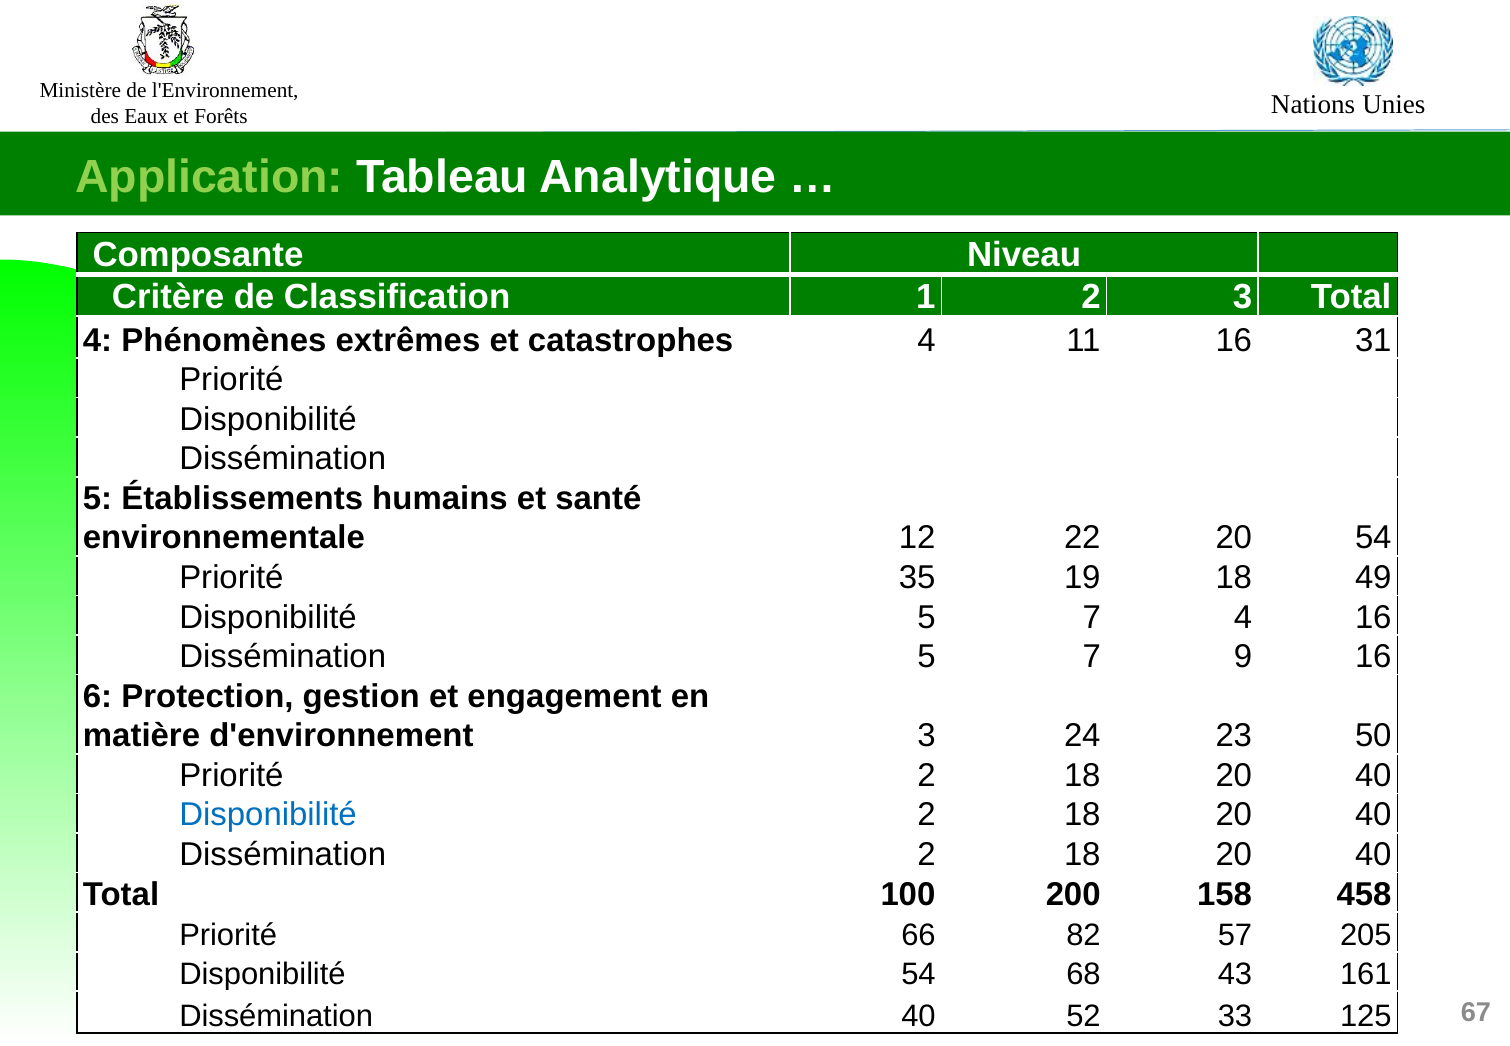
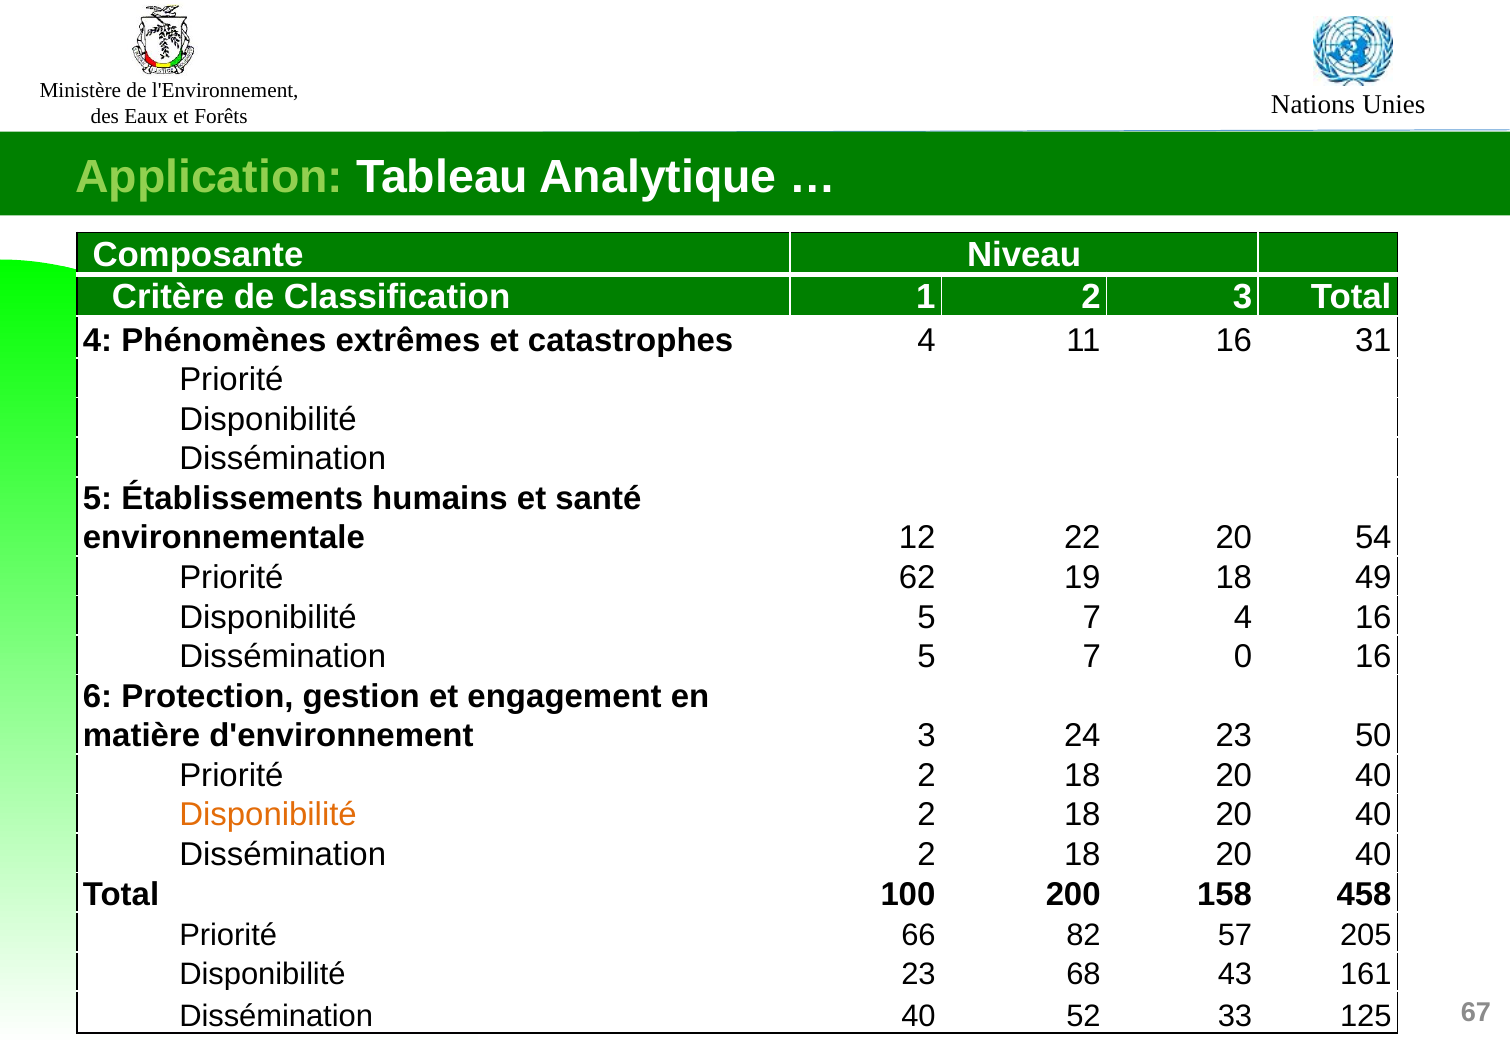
35: 35 -> 62
9: 9 -> 0
Disponibilité at (268, 815) colour: blue -> orange
Disponibilité 54: 54 -> 23
